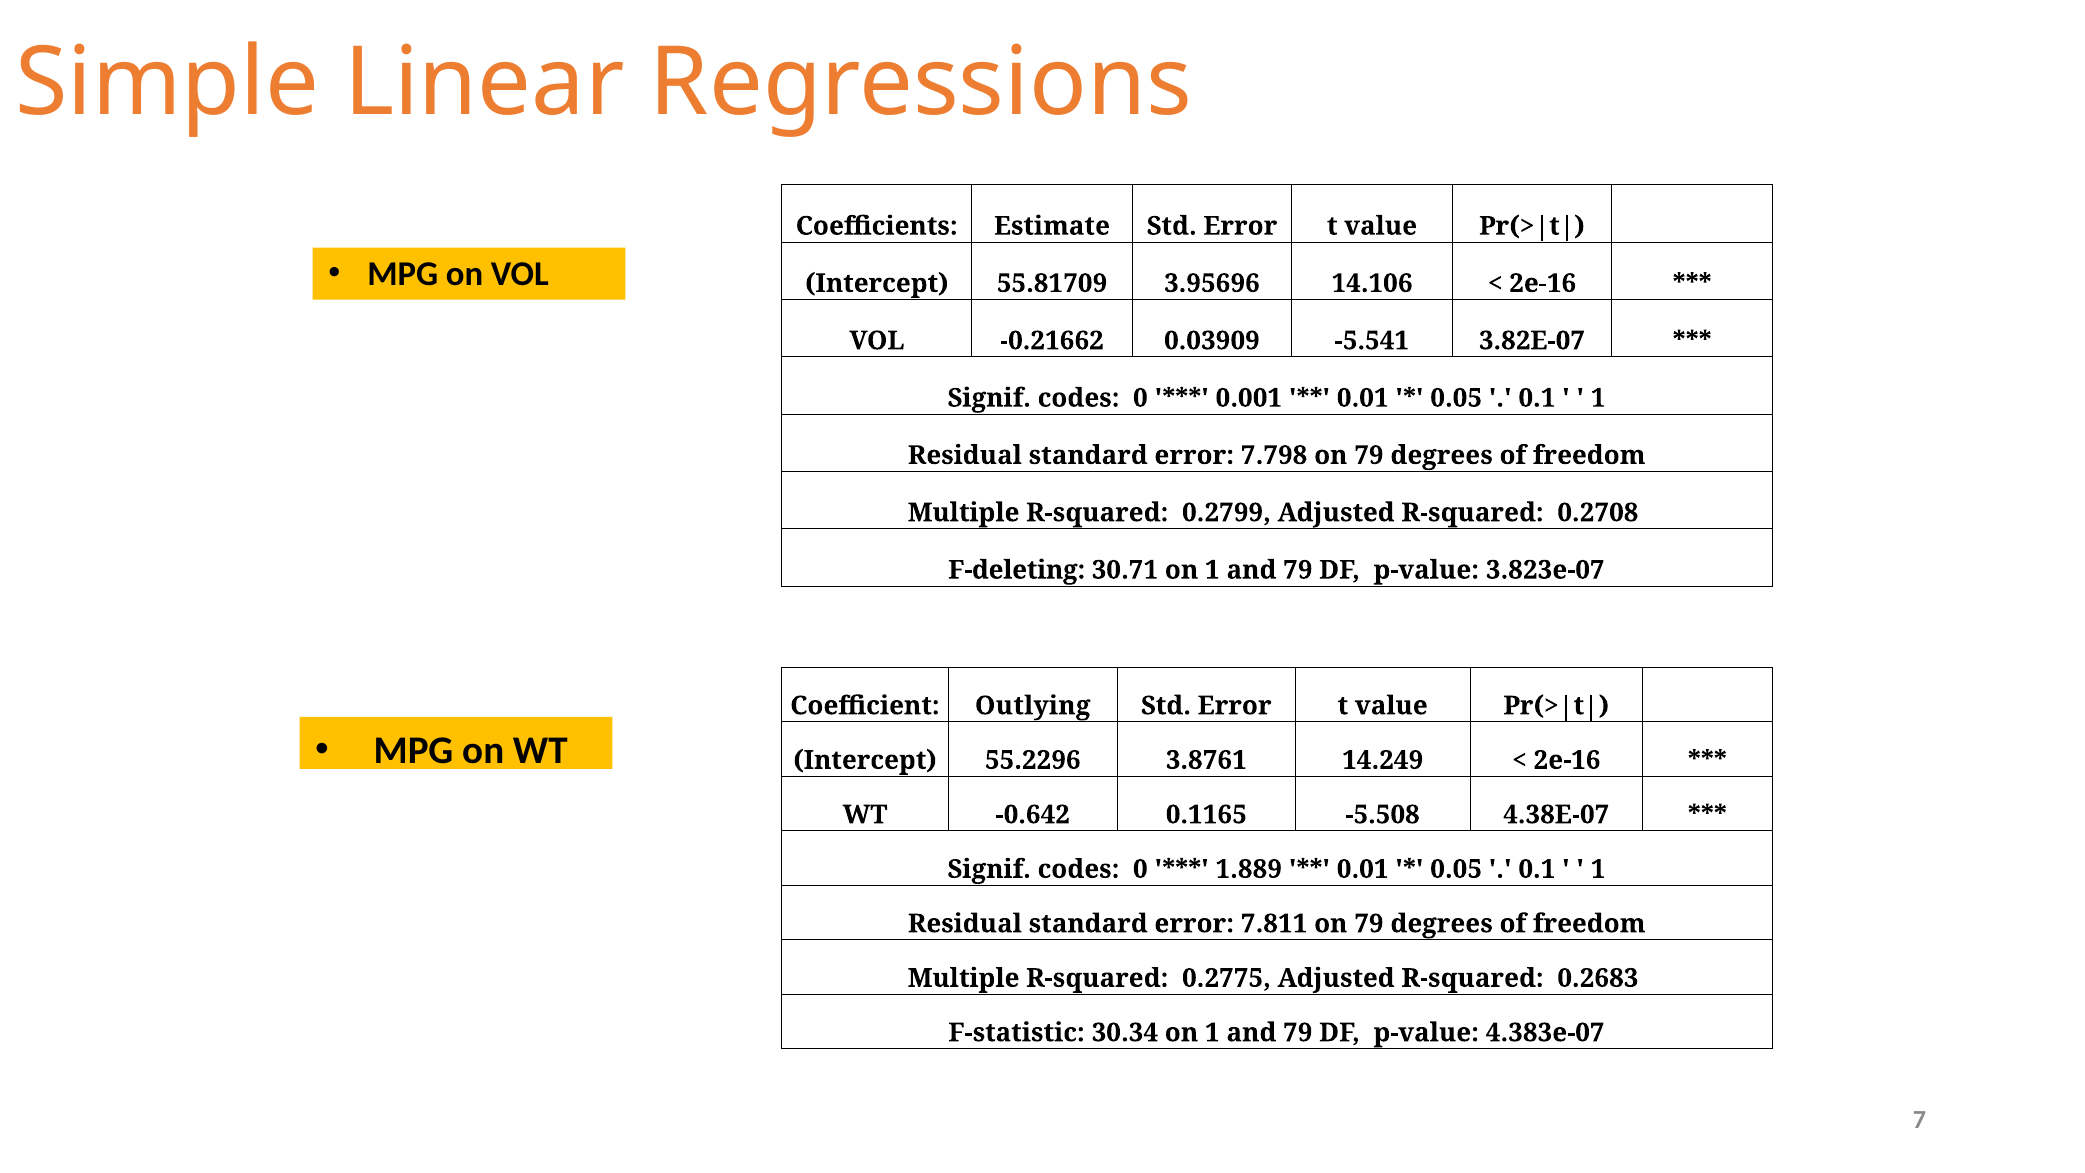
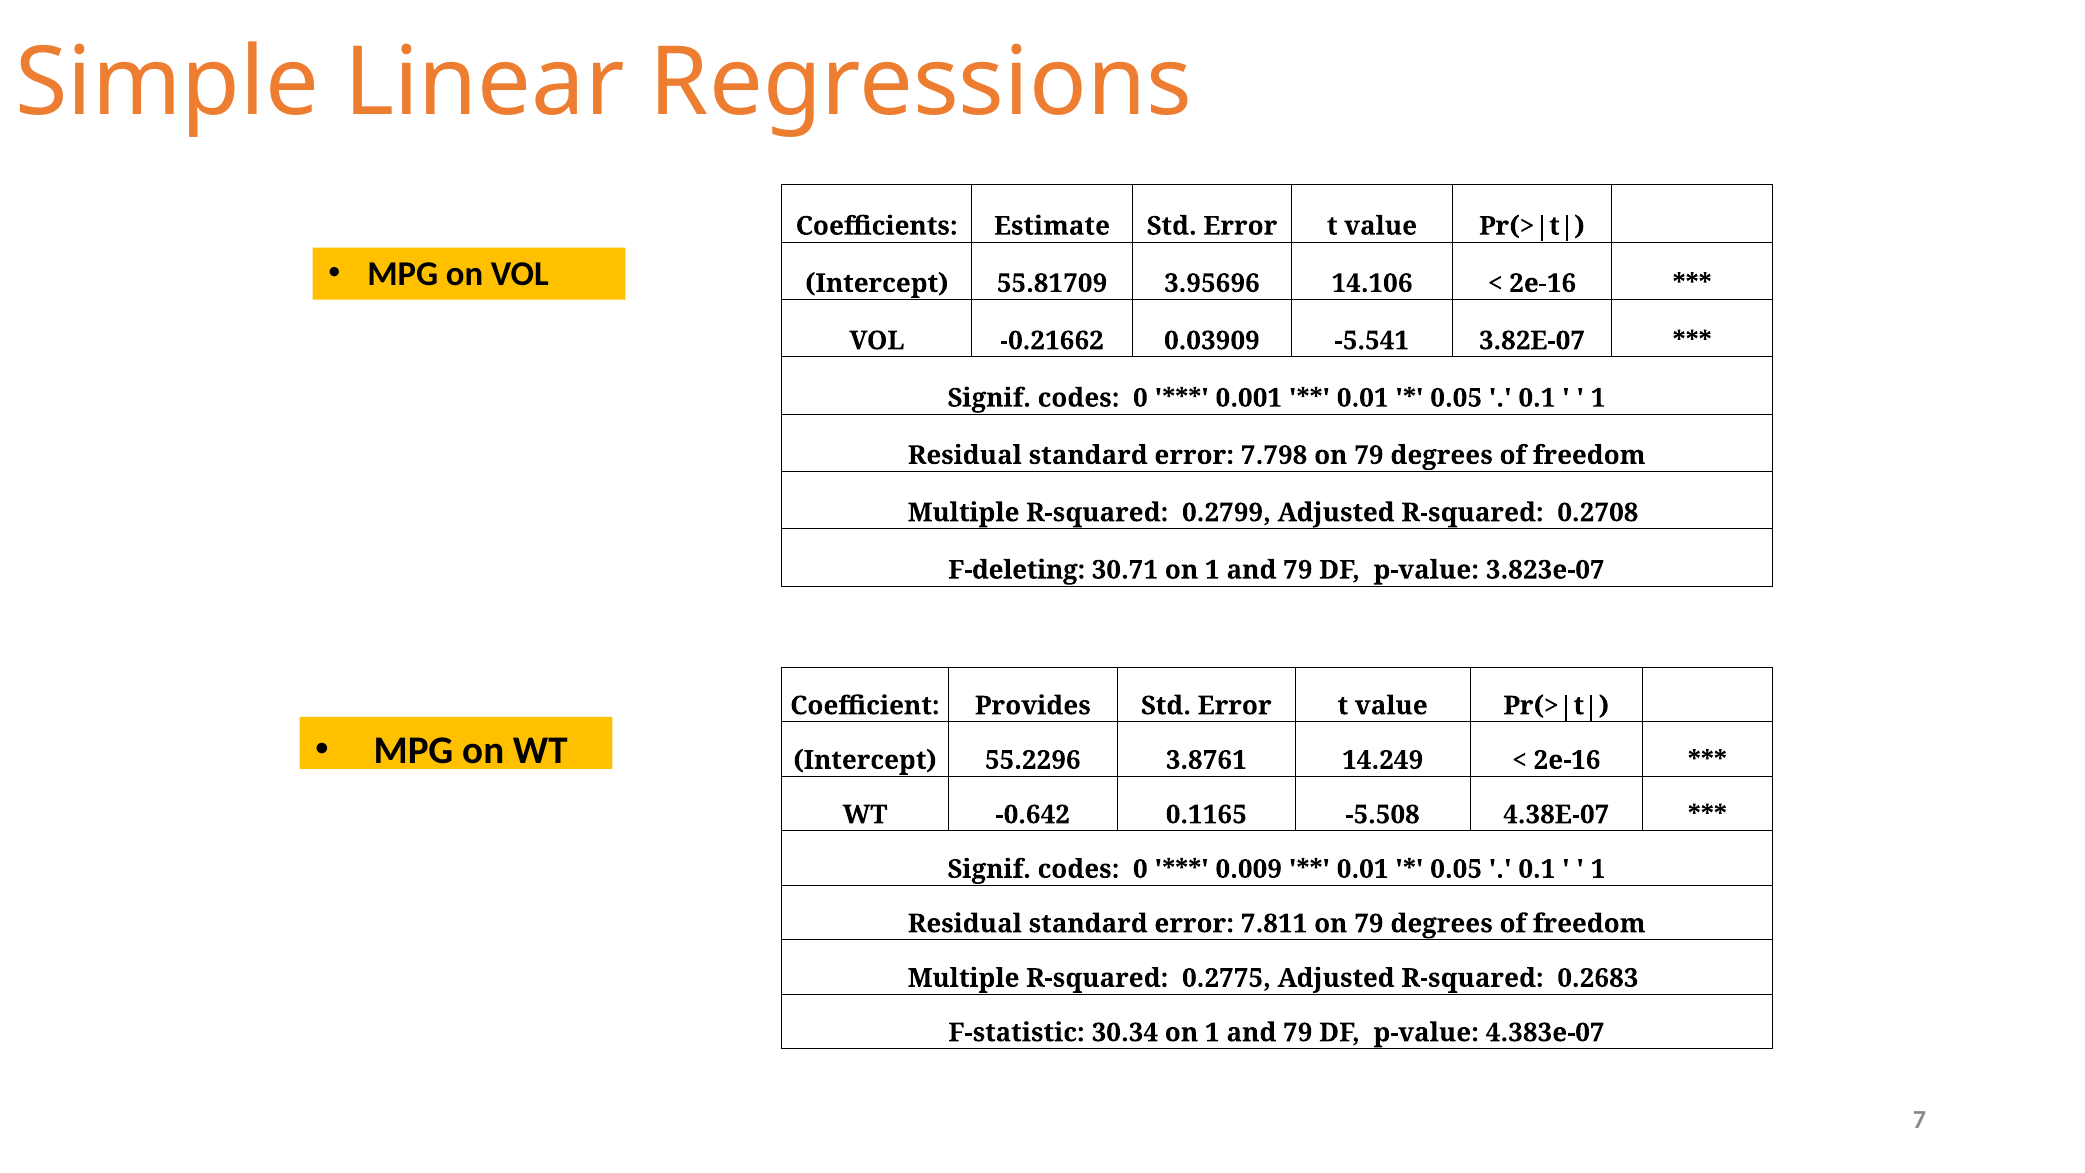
Outlying: Outlying -> Provides
1.889: 1.889 -> 0.009
